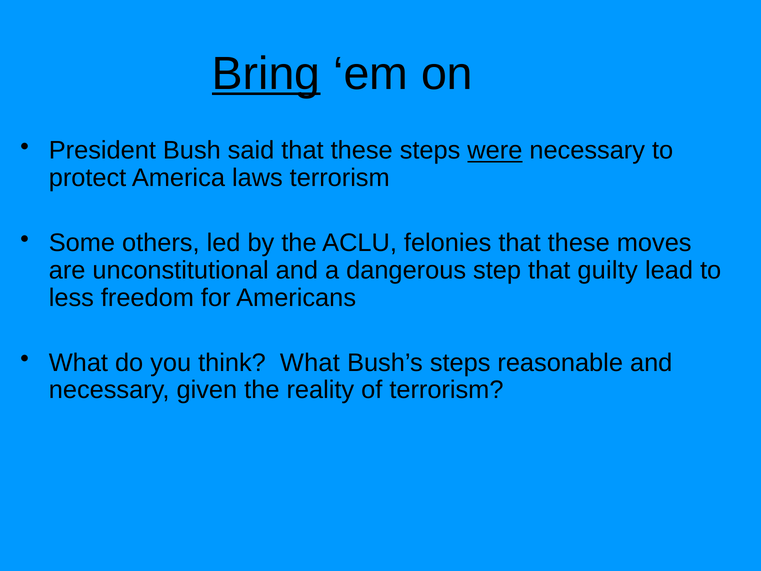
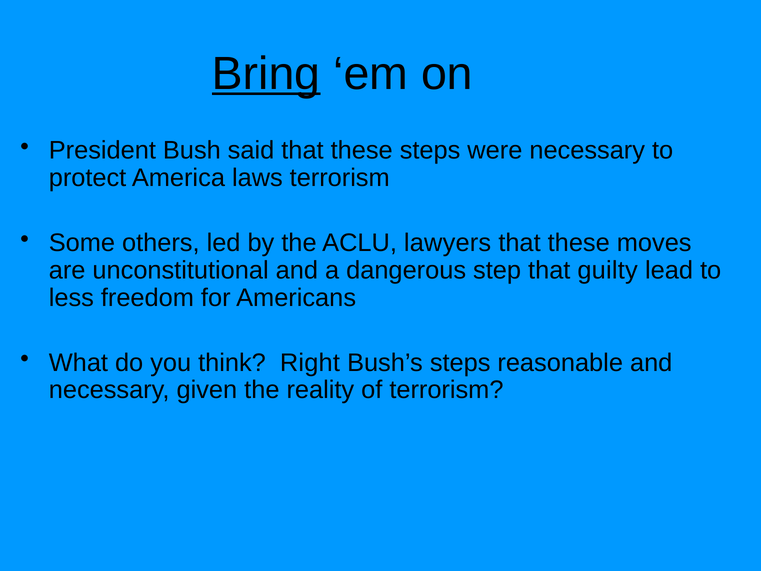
were underline: present -> none
felonies: felonies -> lawyers
think What: What -> Right
